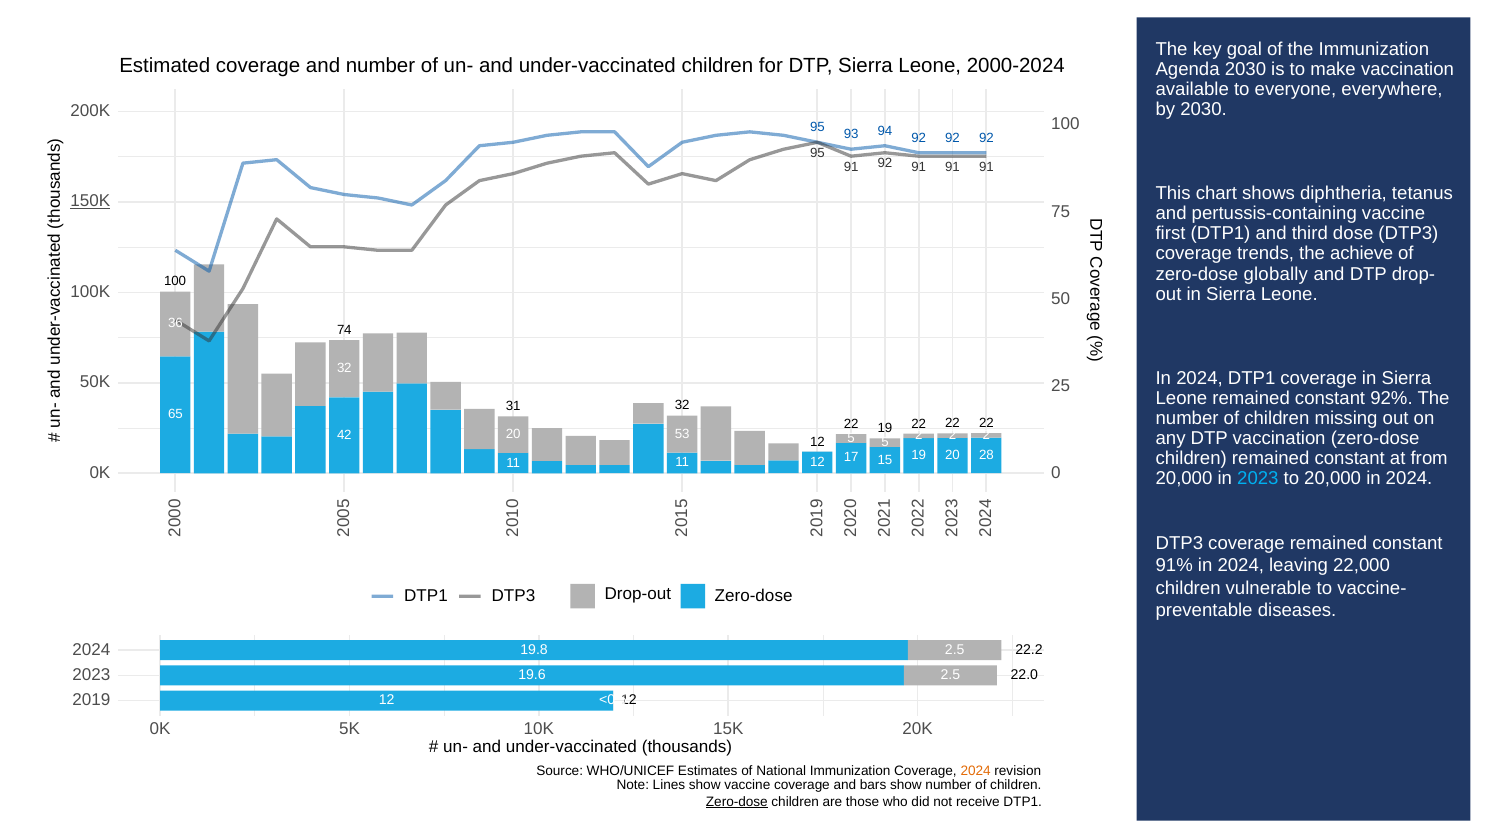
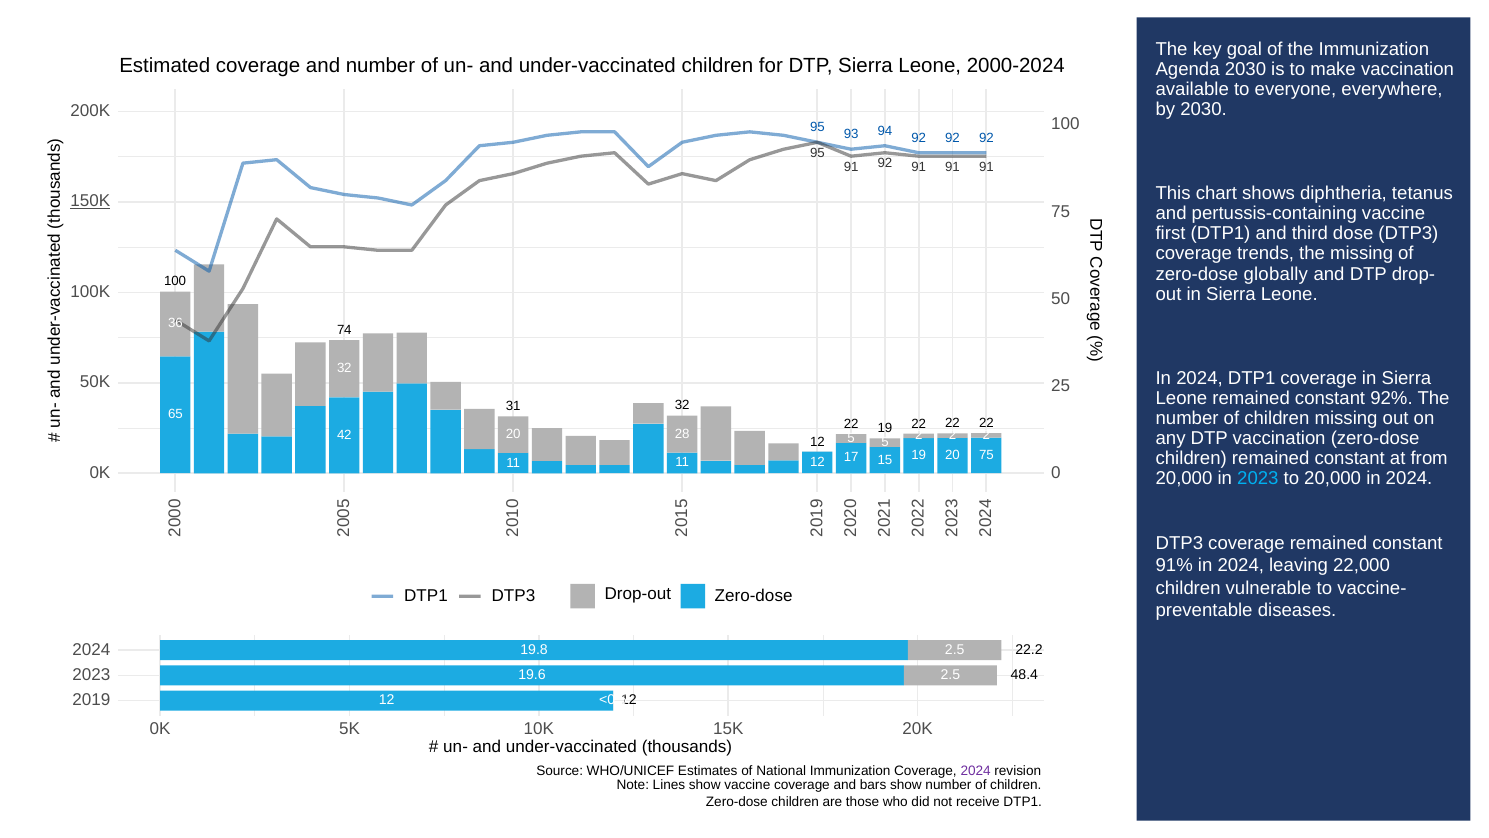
the achieve: achieve -> missing
53: 53 -> 28
20 28: 28 -> 75
22.0: 22.0 -> 48.4
2024 at (976, 770) colour: orange -> purple
Zero-dose at (737, 801) underline: present -> none
